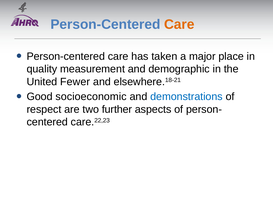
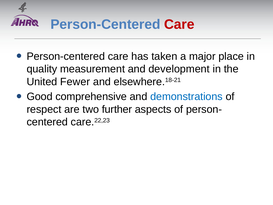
Care at (179, 24) colour: orange -> red
demographic: demographic -> development
socioeconomic: socioeconomic -> comprehensive
